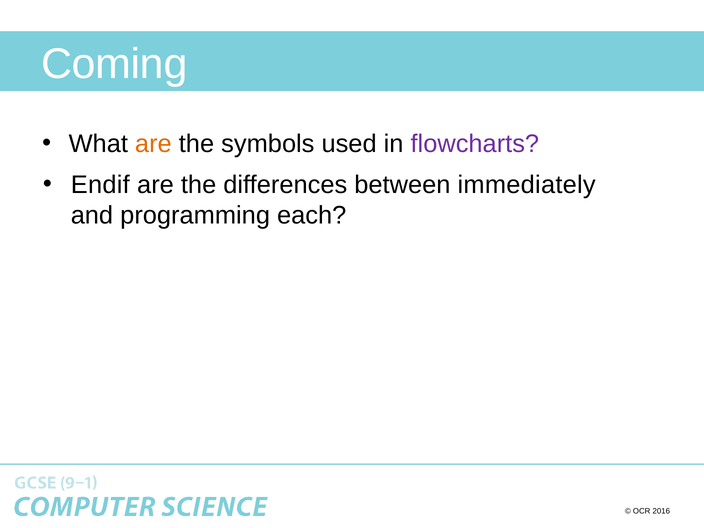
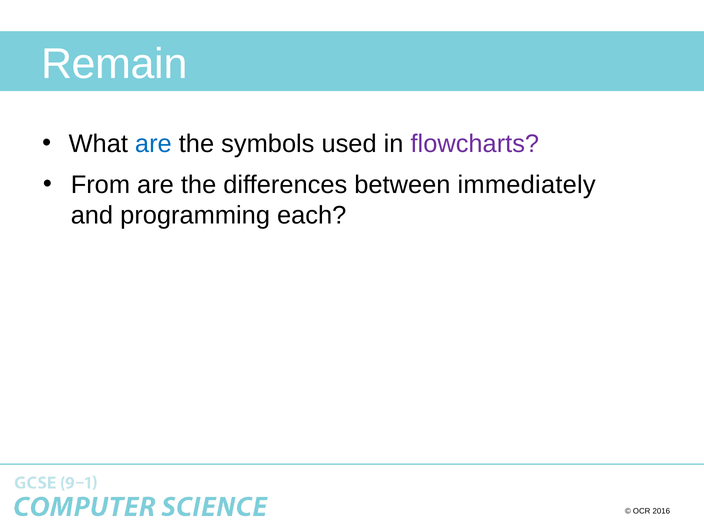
Coming: Coming -> Remain
are at (153, 144) colour: orange -> blue
Endif: Endif -> From
